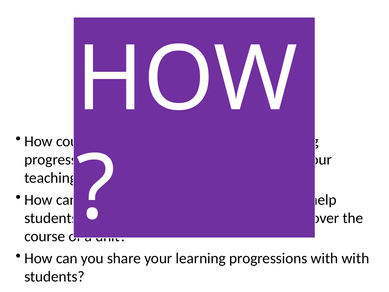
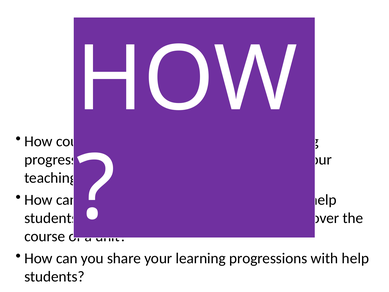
with with: with -> help
